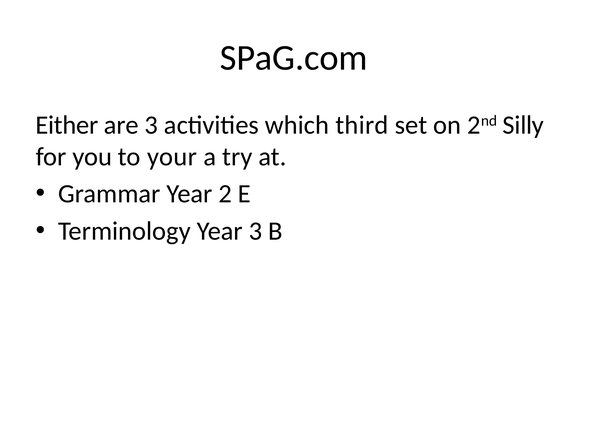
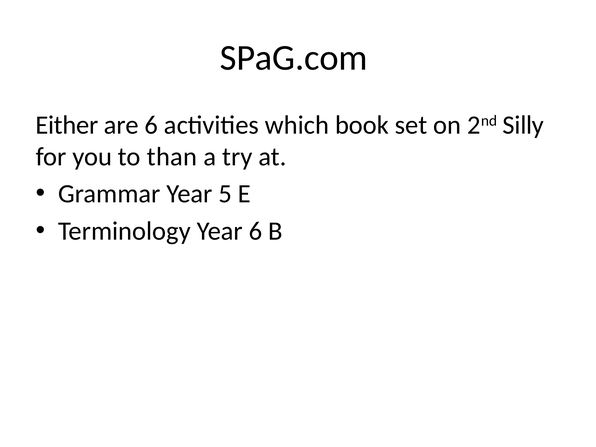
are 3: 3 -> 6
third: third -> book
your: your -> than
2: 2 -> 5
Year 3: 3 -> 6
